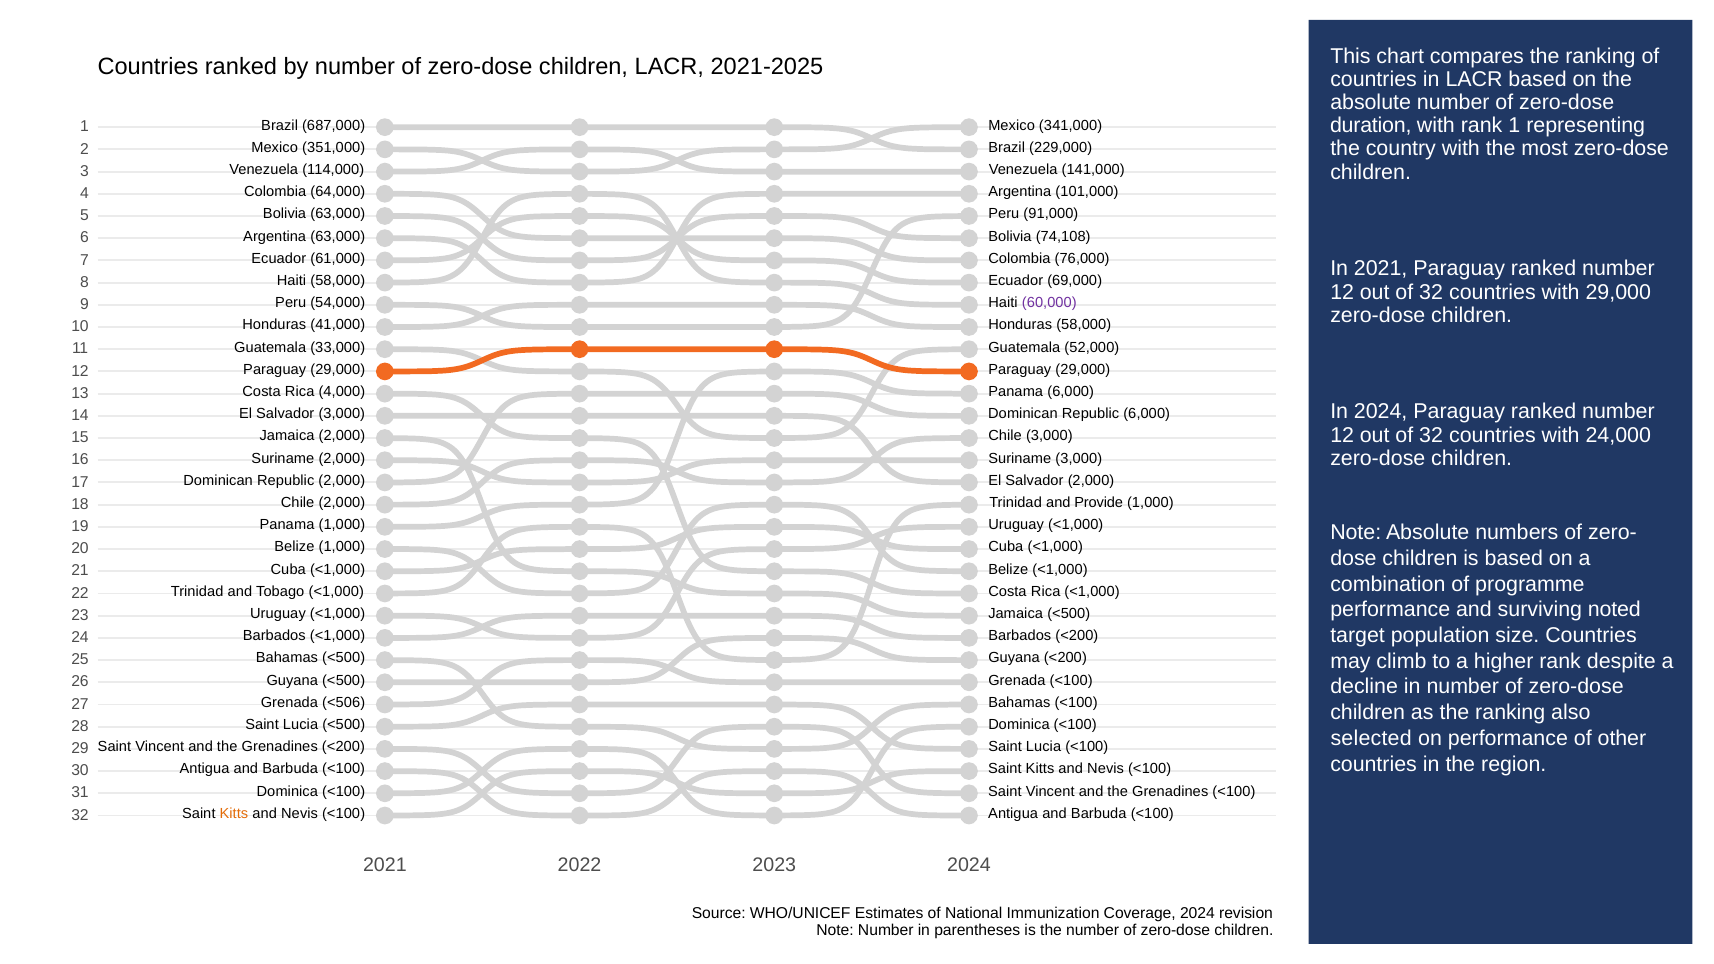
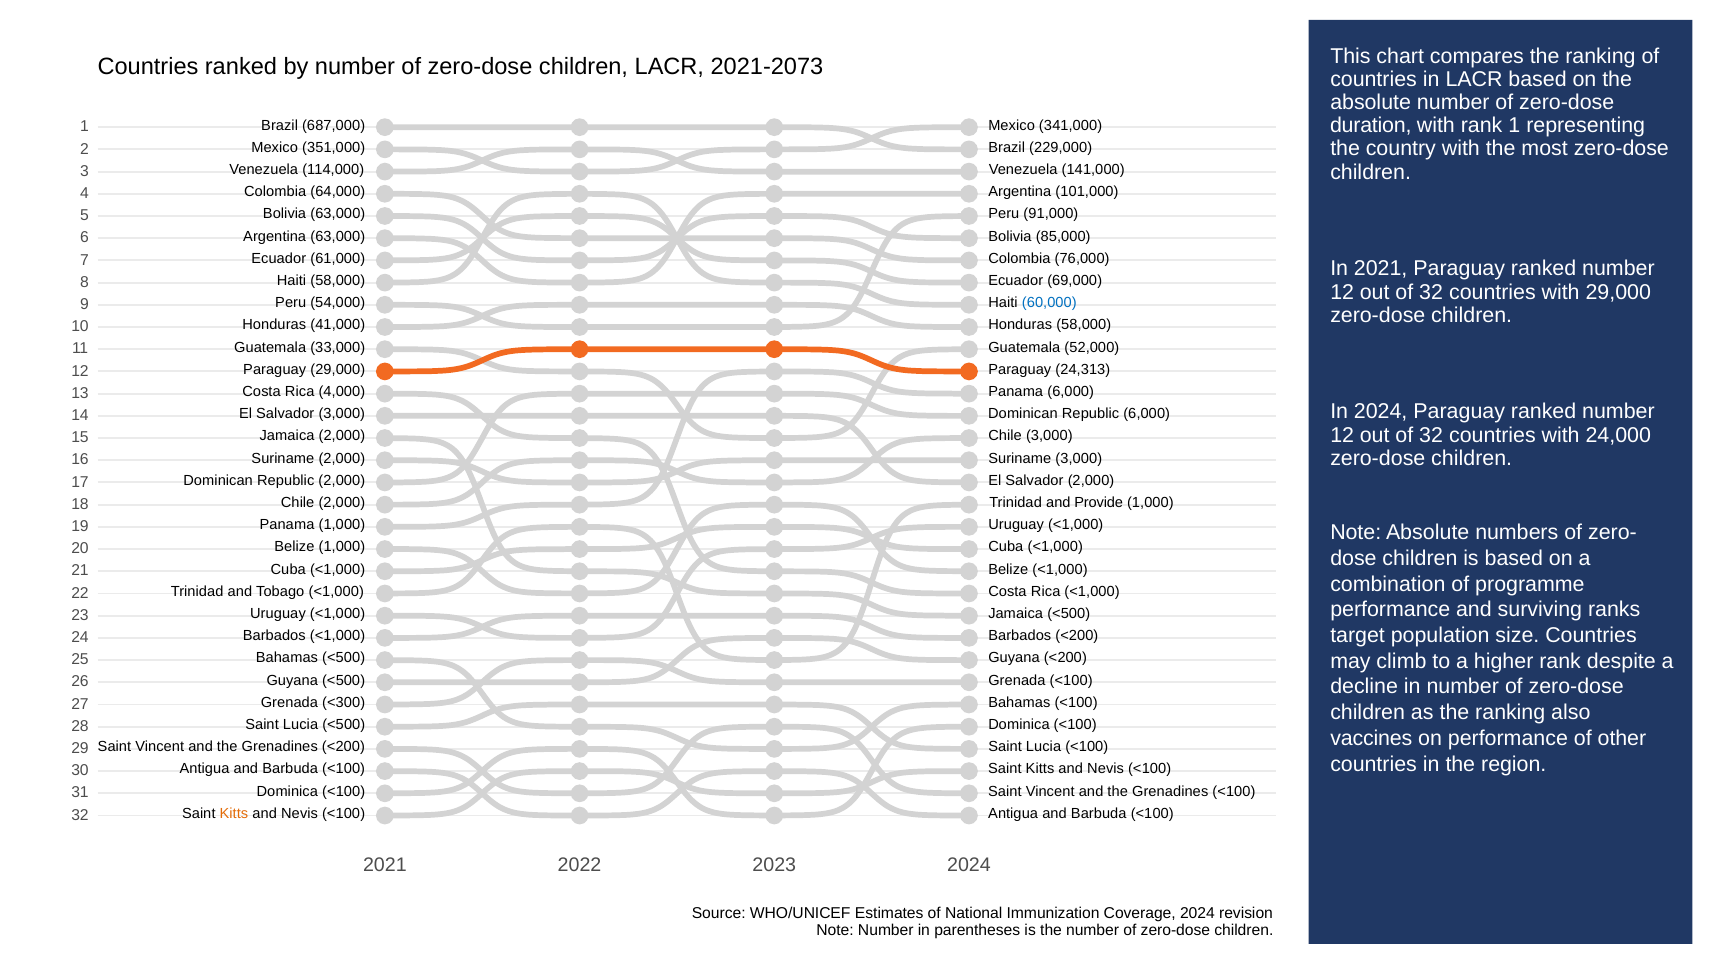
2021-2025: 2021-2025 -> 2021-2073
74,108: 74,108 -> 85,000
60,000 colour: purple -> blue
29,000 at (1083, 369): 29,000 -> 24,313
noted: noted -> ranks
<506: <506 -> <300
selected: selected -> vaccines
